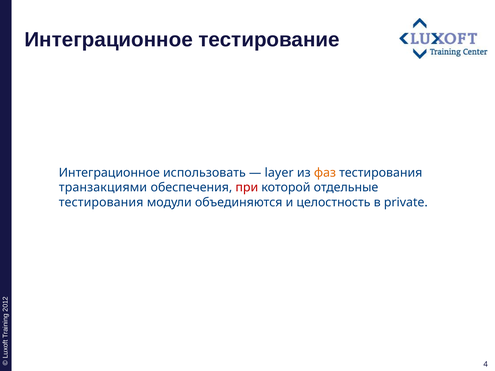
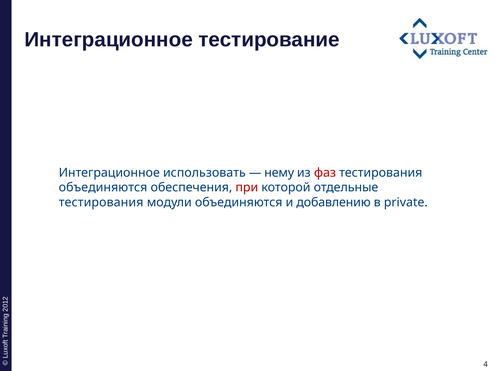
layer: layer -> нему
фаз colour: orange -> red
транзакциями at (103, 188): транзакциями -> объединяются
целостность: целостность -> добавлению
